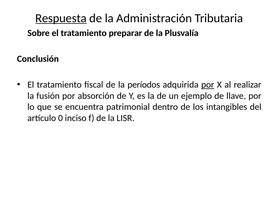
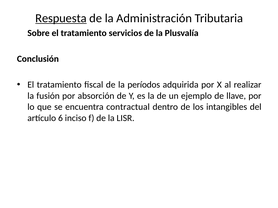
preparar: preparar -> servicios
por at (208, 85) underline: present -> none
patrimonial: patrimonial -> contractual
0: 0 -> 6
